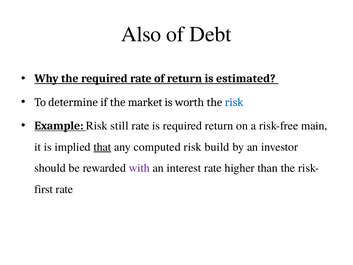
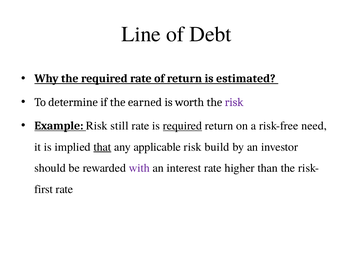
Also: Also -> Line
market: market -> earned
risk at (234, 102) colour: blue -> purple
required at (183, 126) underline: none -> present
main: main -> need
computed: computed -> applicable
